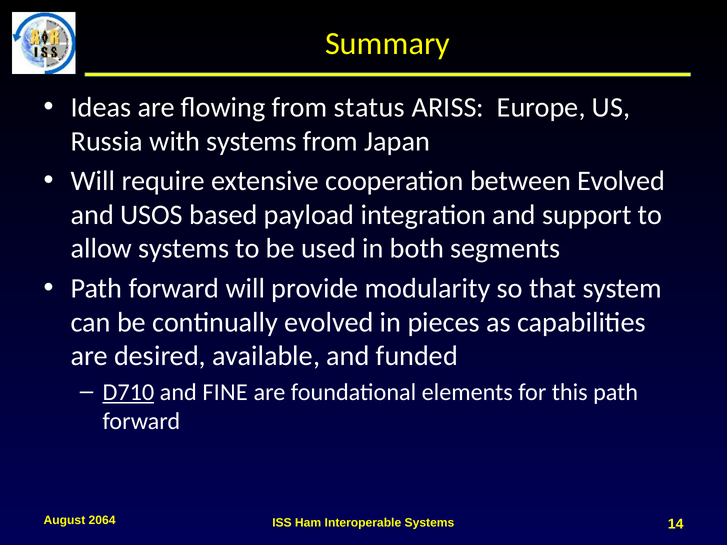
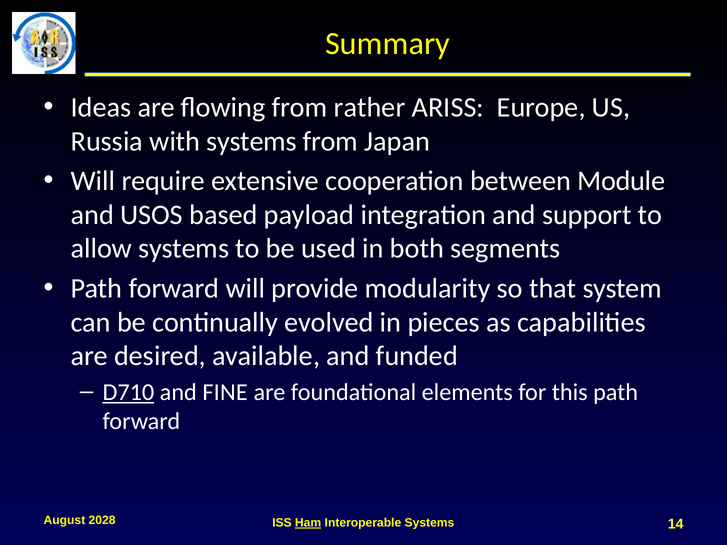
status: status -> rather
between Evolved: Evolved -> Module
2064: 2064 -> 2028
Ham underline: none -> present
